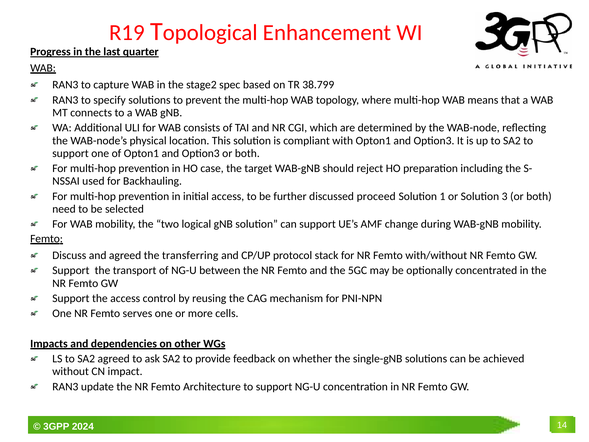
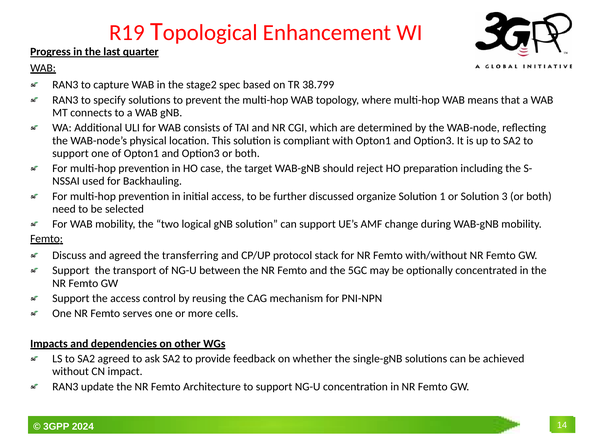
proceed: proceed -> organize
